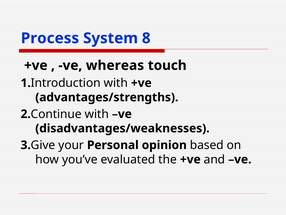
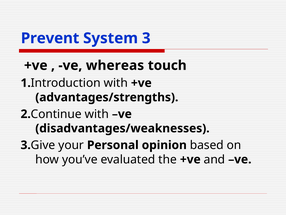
Process: Process -> Prevent
System 8: 8 -> 3
